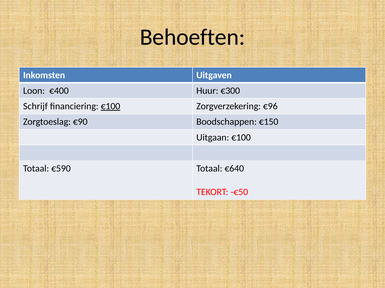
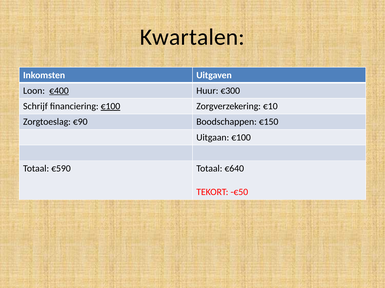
Behoeften: Behoeften -> Kwartalen
€400 underline: none -> present
€96: €96 -> €10
